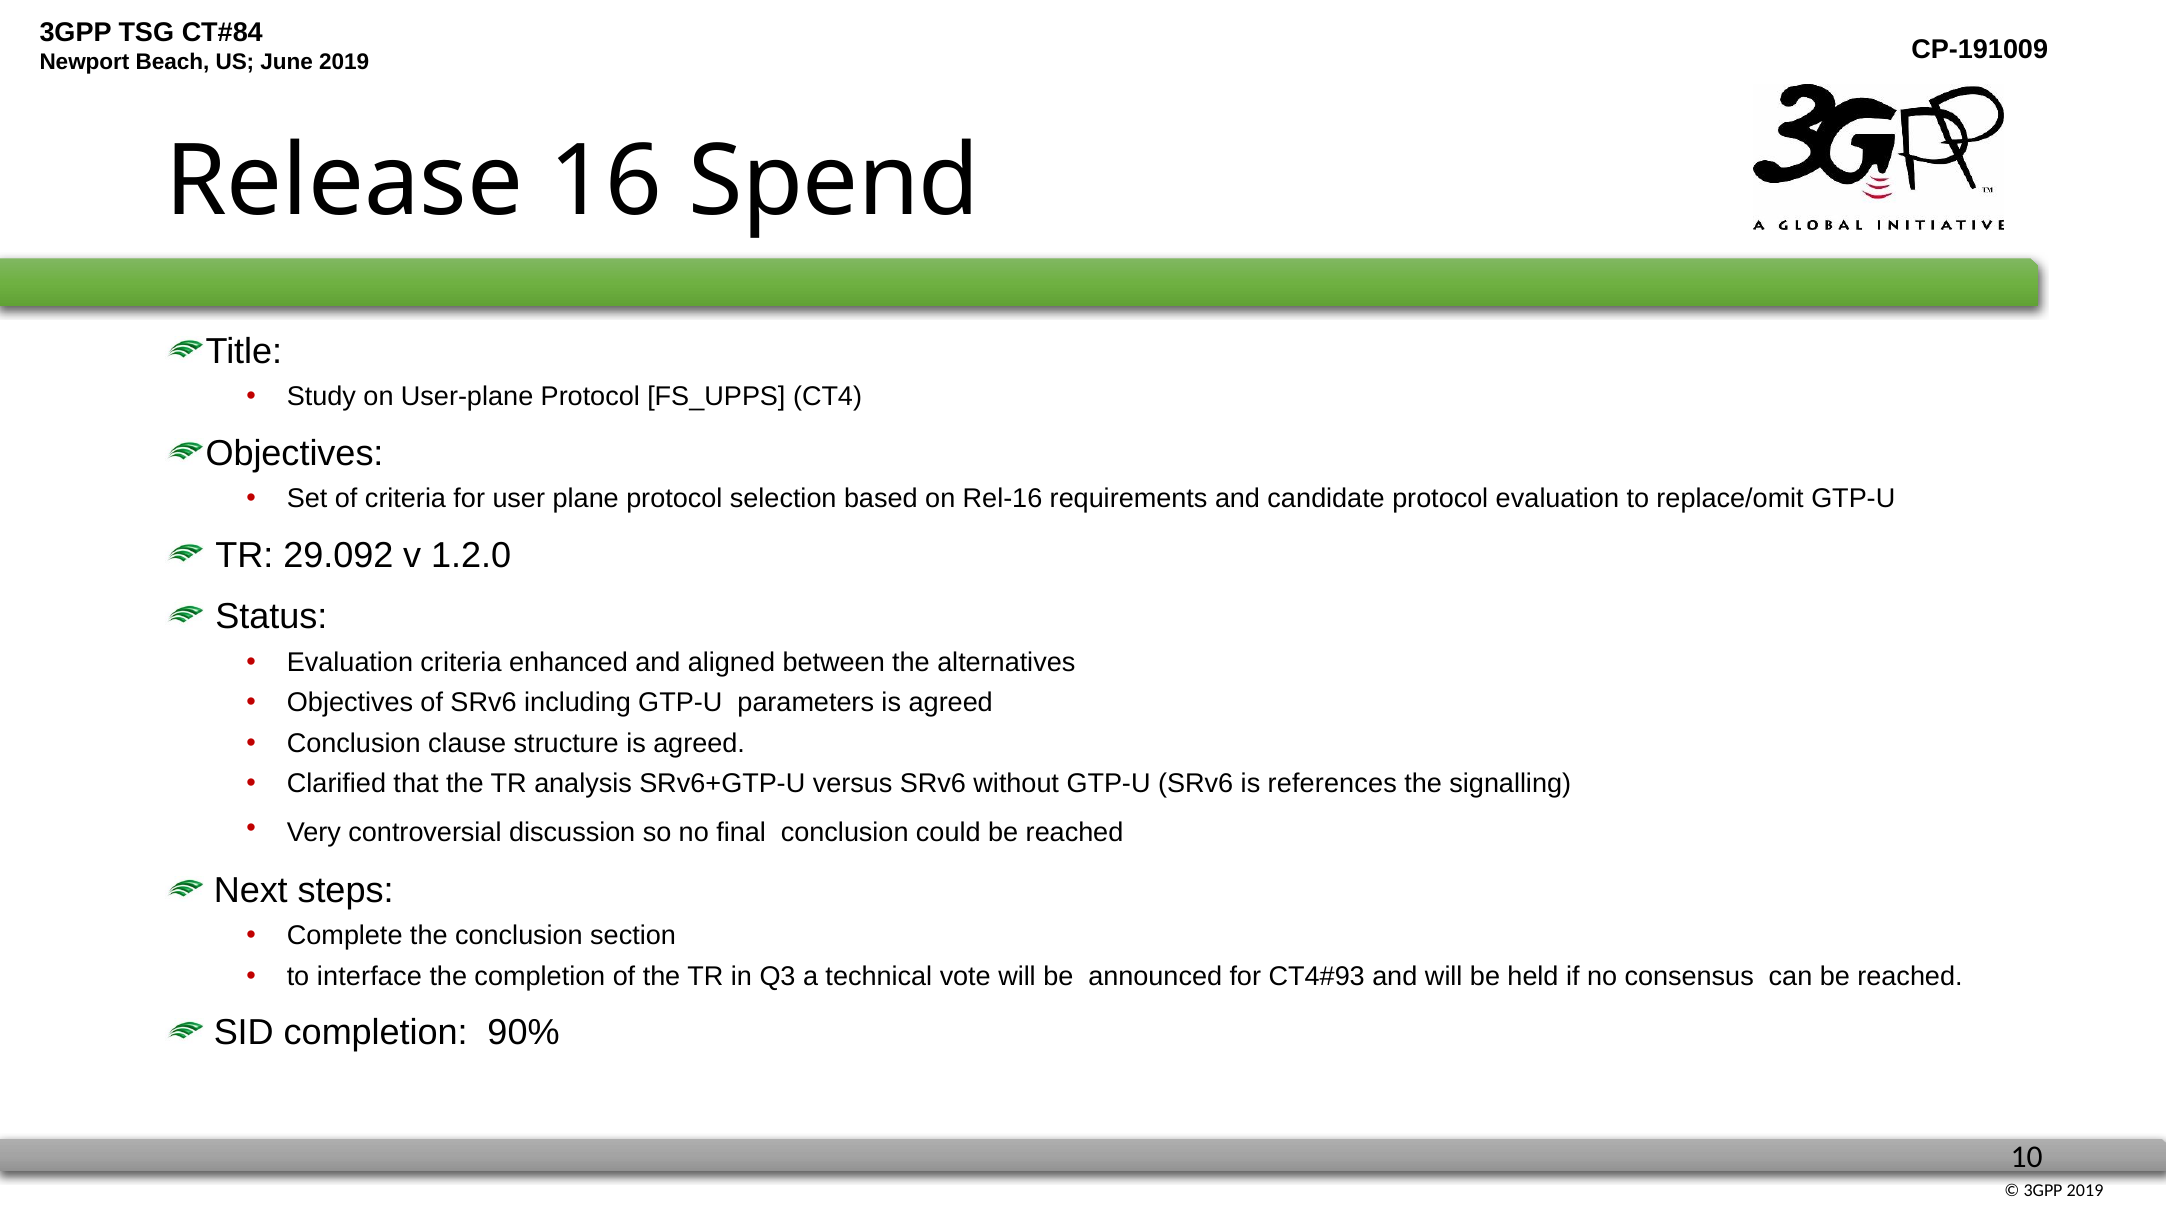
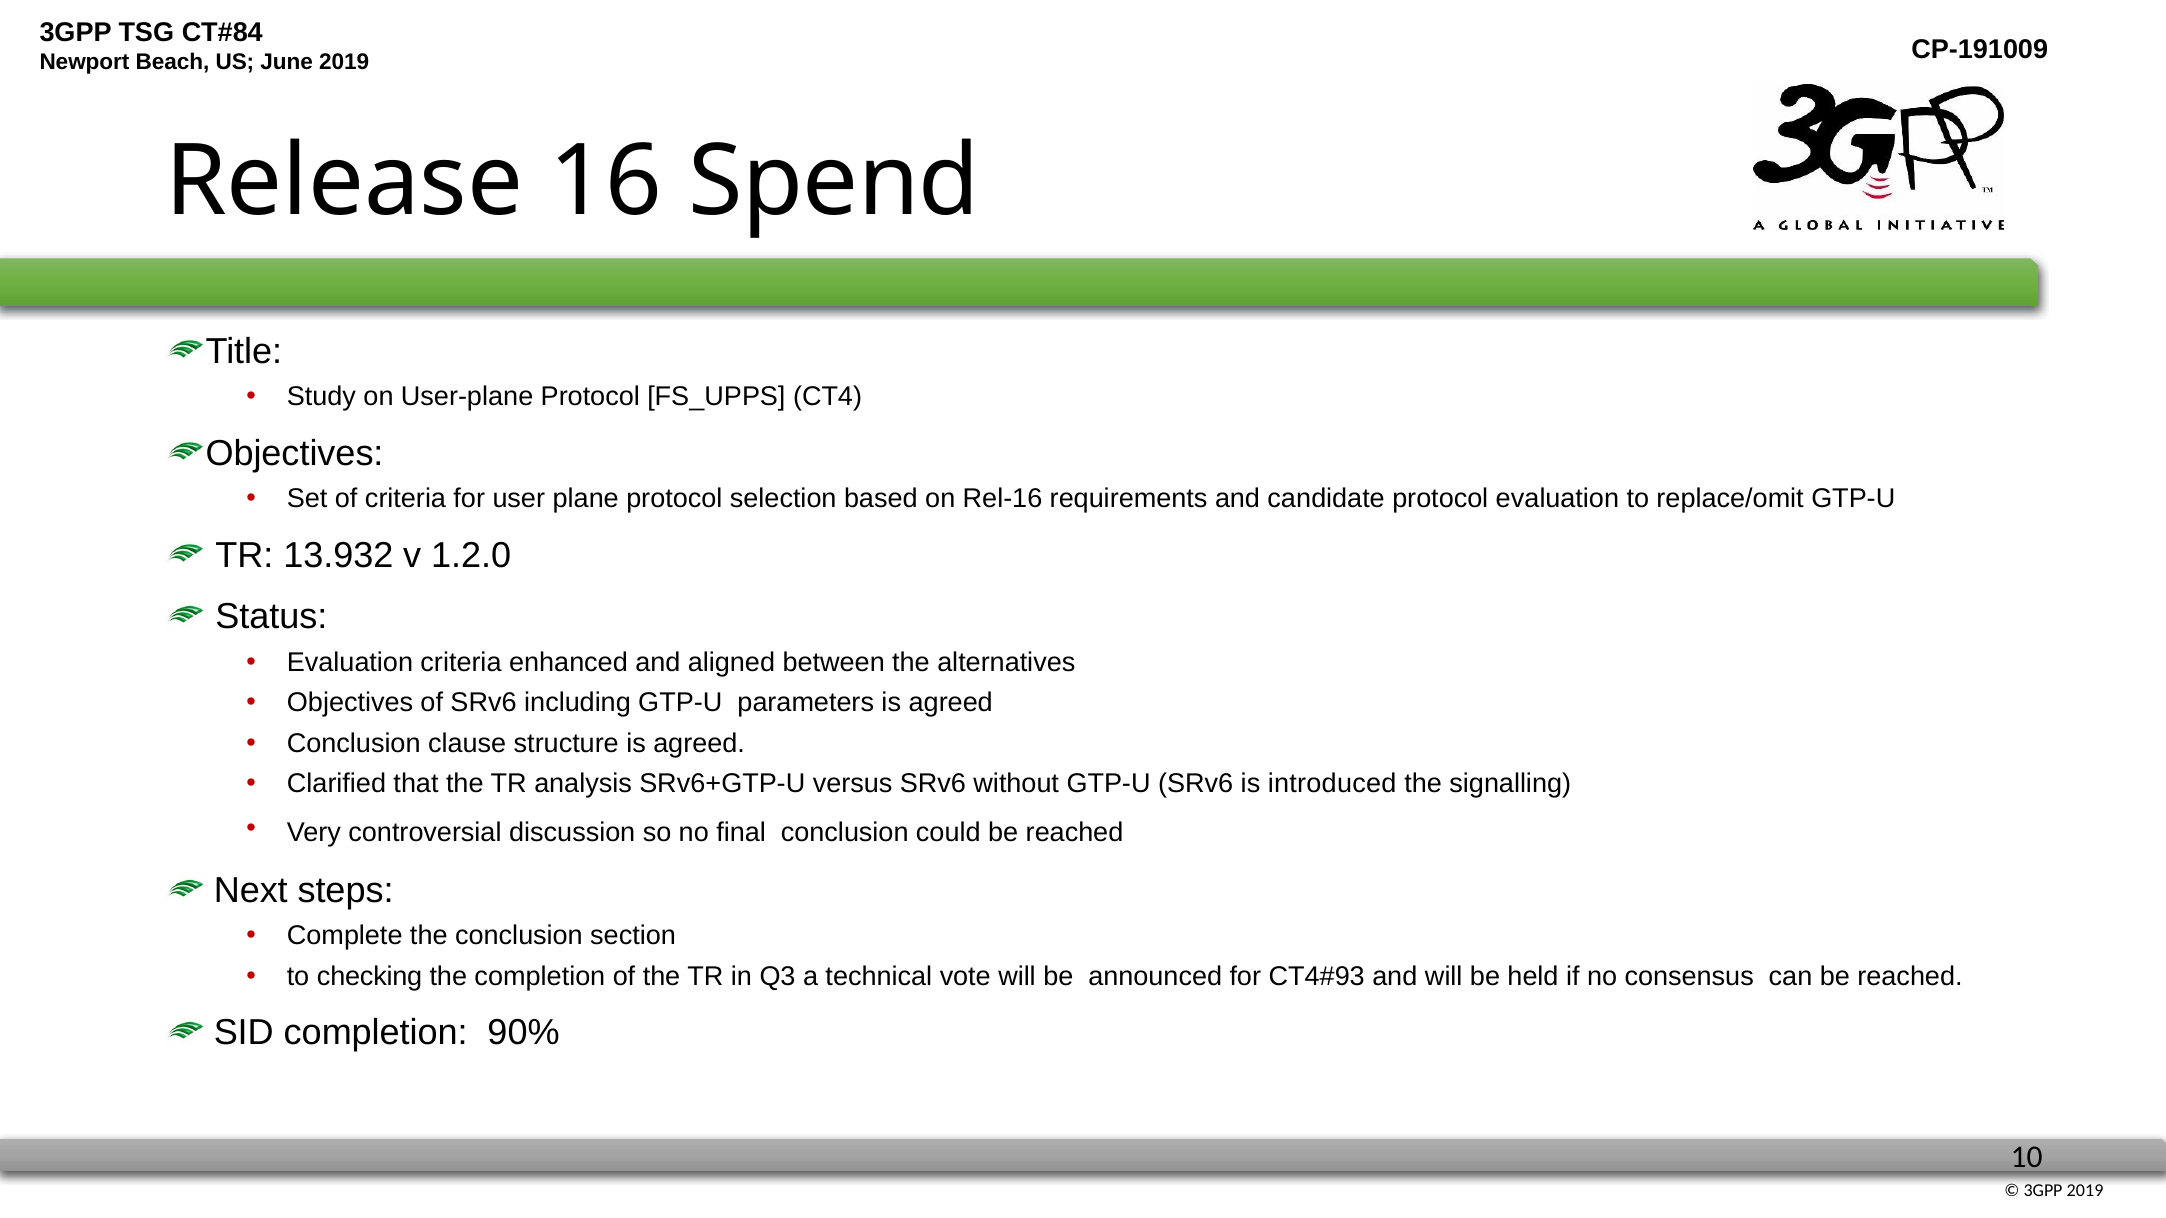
29.092: 29.092 -> 13.932
references: references -> introduced
interface: interface -> checking
